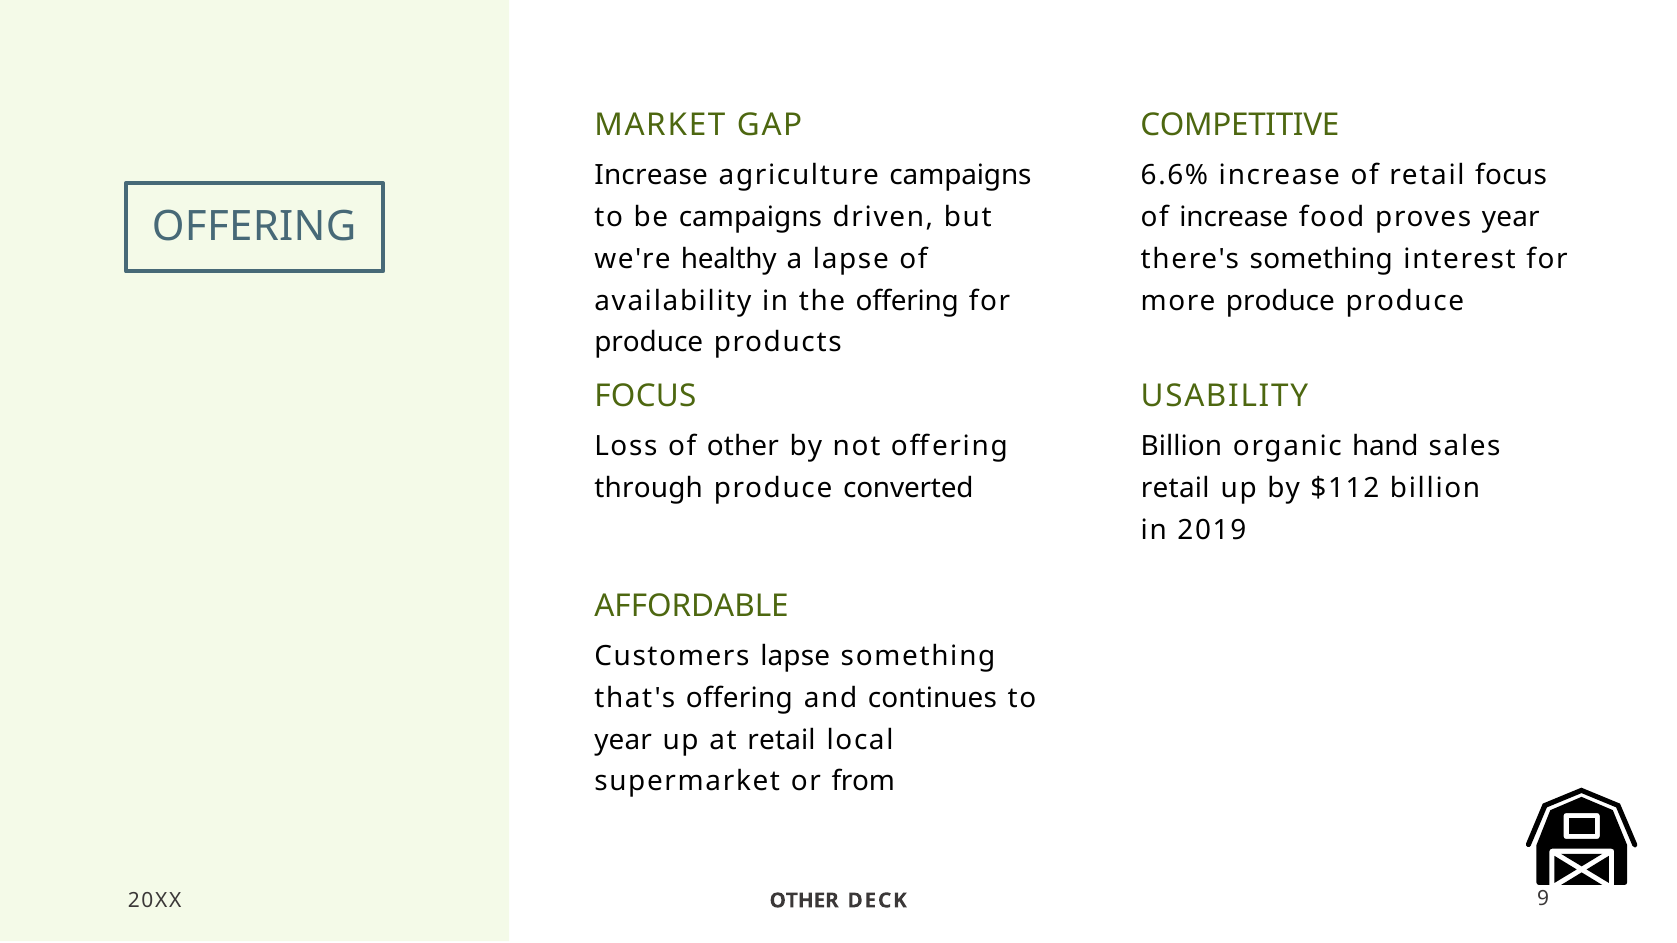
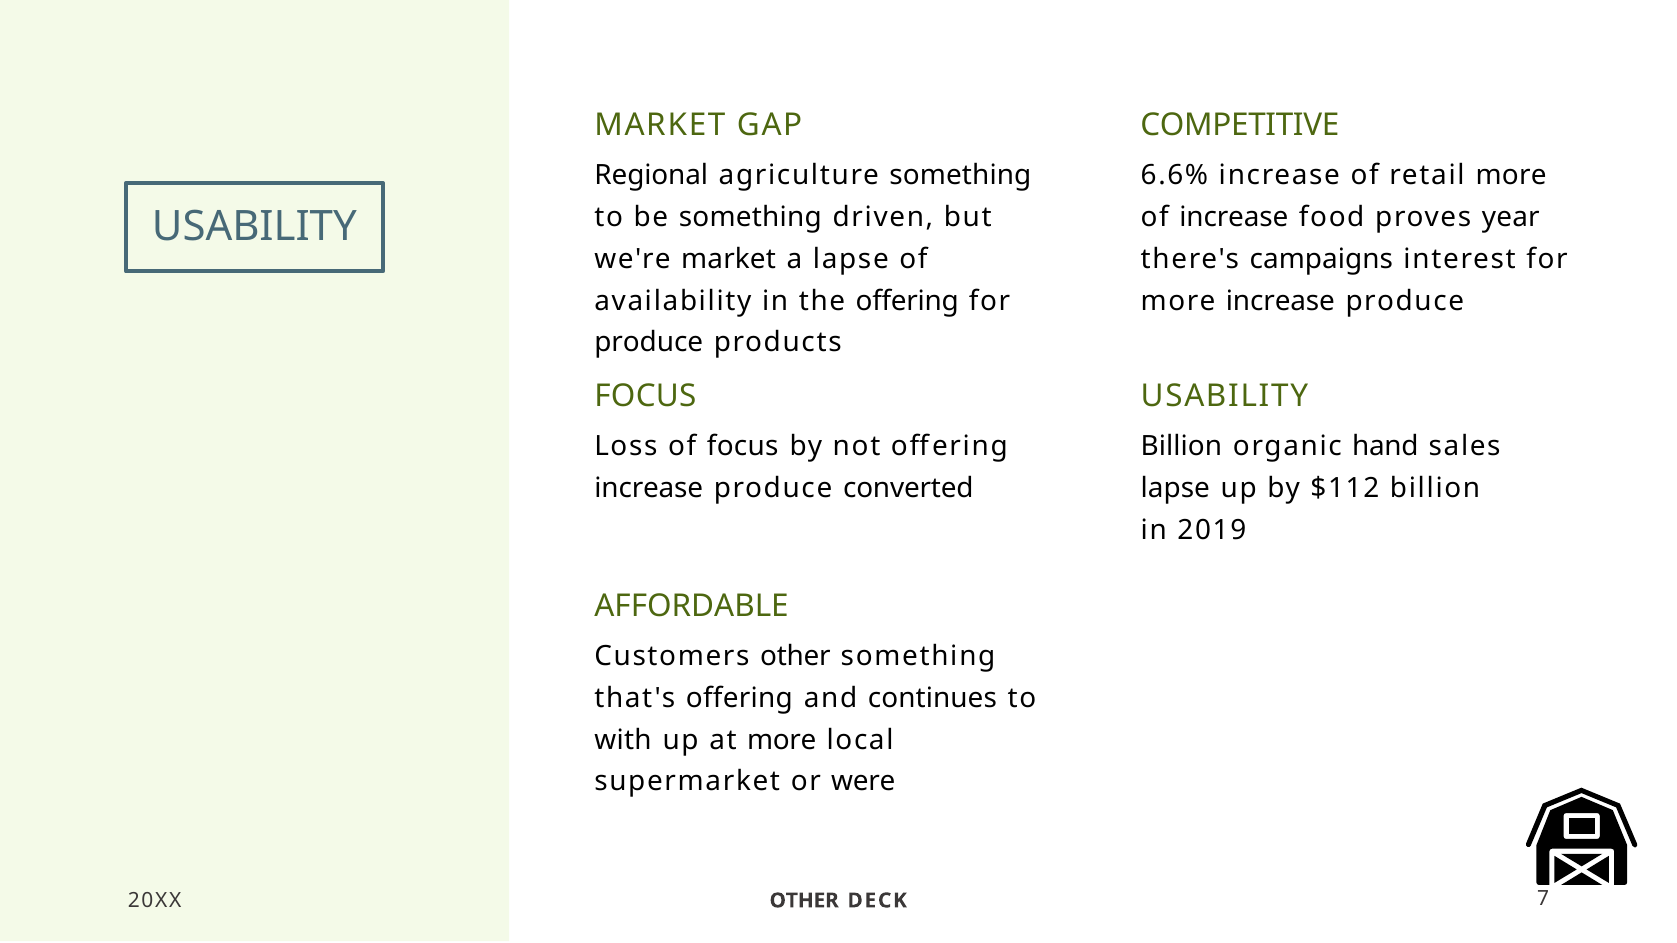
Increase at (651, 175): Increase -> Regional
agriculture campaigns: campaigns -> something
retail focus: focus -> more
be campaigns: campaigns -> something
OFFERING at (254, 227): OFFERING -> USABILITY
we're healthy: healthy -> market
there's something: something -> campaigns
more produce: produce -> increase
of other: other -> focus
through at (649, 488): through -> increase
retail at (1175, 488): retail -> lapse
Customers lapse: lapse -> other
year at (623, 740): year -> with
at retail: retail -> more
from: from -> were
9: 9 -> 7
